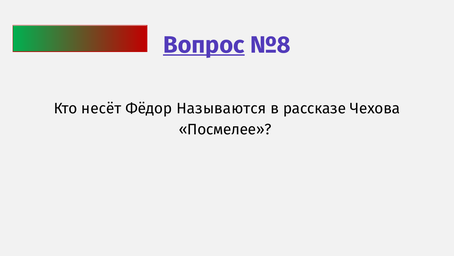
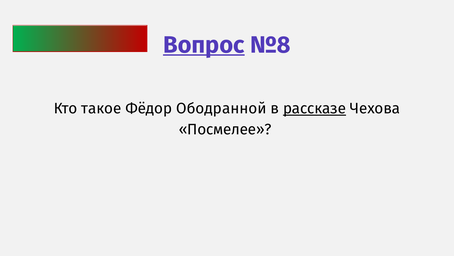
несёт: несёт -> такое
Называются: Называются -> Ободранной
рассказе underline: none -> present
